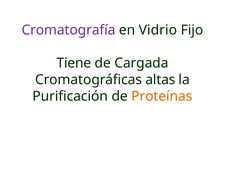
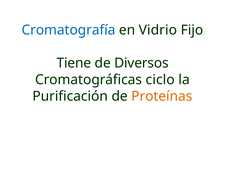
Cromatografía colour: purple -> blue
Cargada: Cargada -> Diversos
altas: altas -> ciclo
